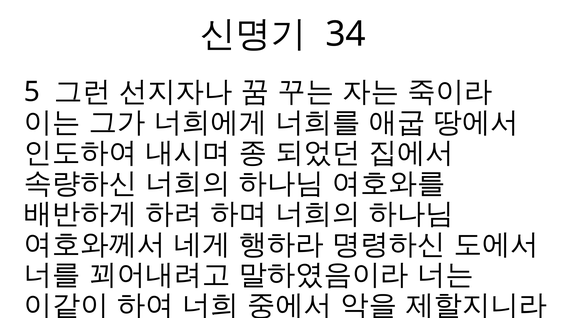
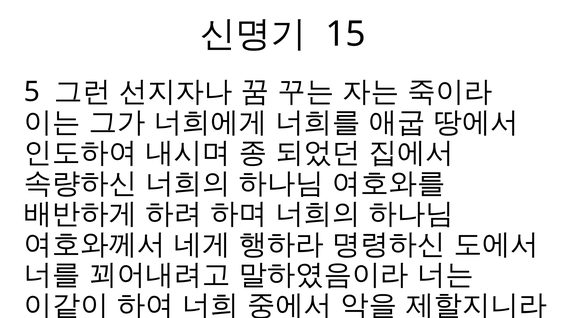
34: 34 -> 15
